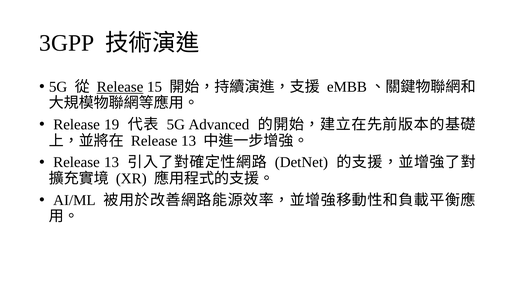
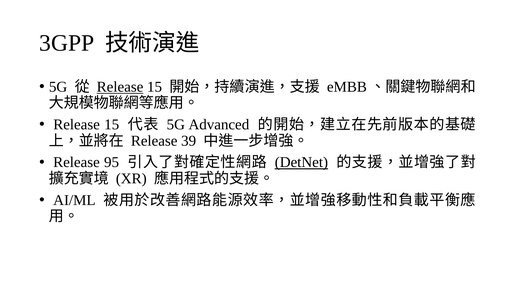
19 at (112, 125): 19 -> 15
13 at (189, 141): 13 -> 39
13 at (112, 163): 13 -> 95
DetNet underline: none -> present
